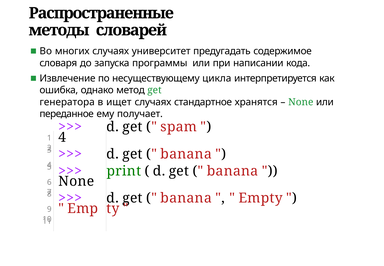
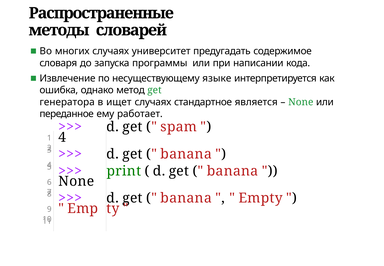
цикла: цикла -> языке
хранятся: хранятся -> является
получает: получает -> работает
